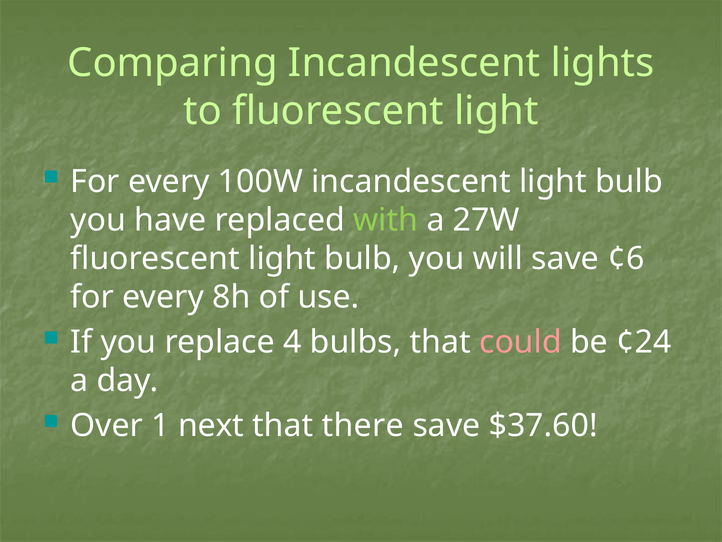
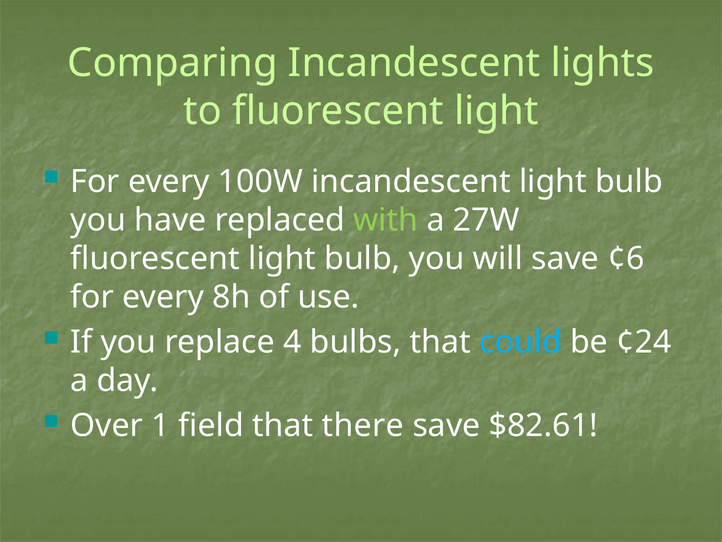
could colour: pink -> light blue
next: next -> field
$37.60: $37.60 -> $82.61
